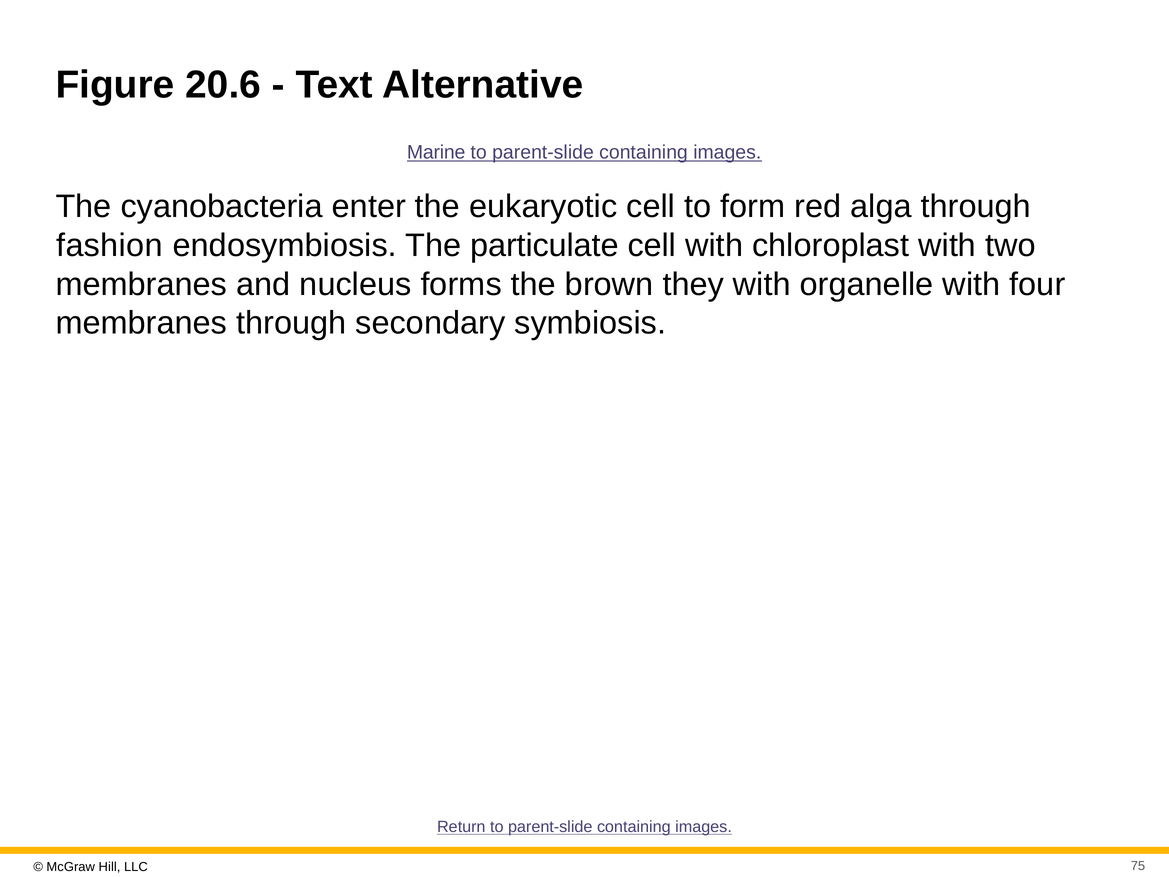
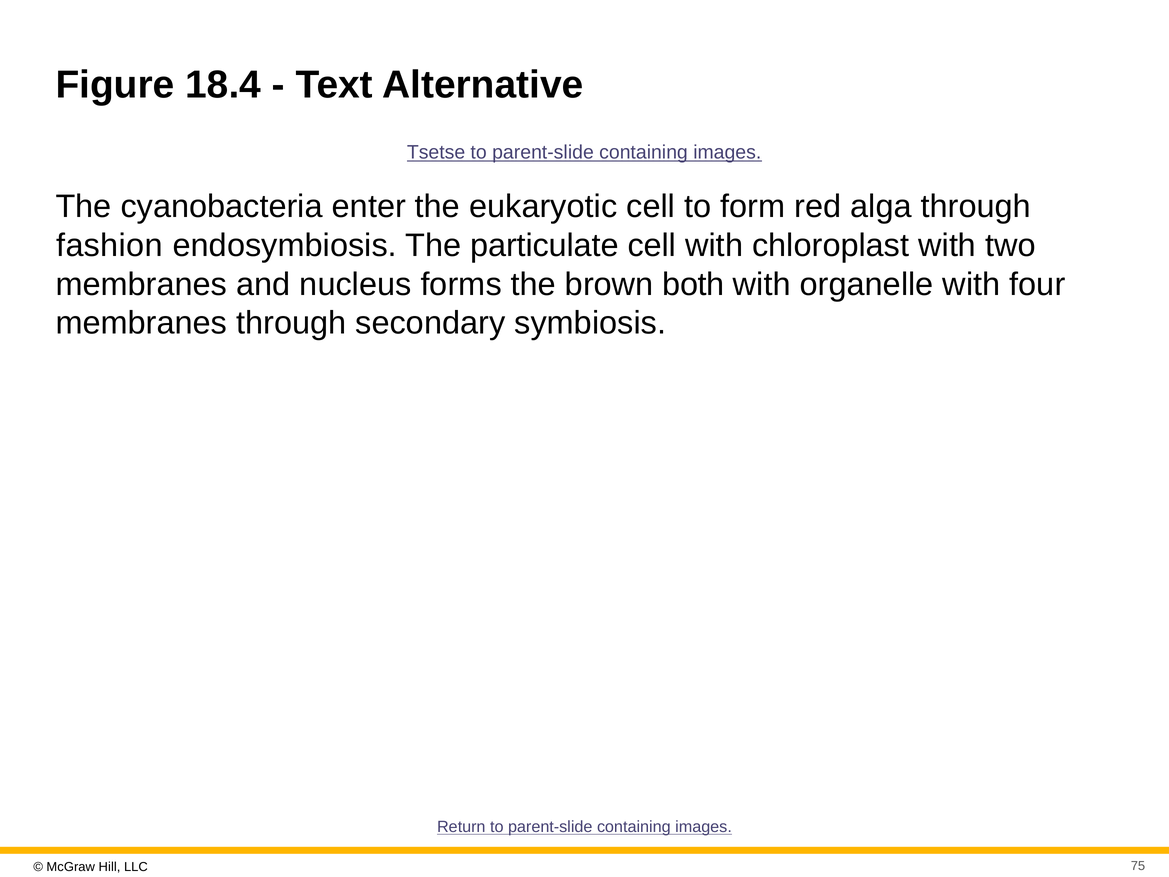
20.6: 20.6 -> 18.4
Marine: Marine -> Tsetse
they: they -> both
